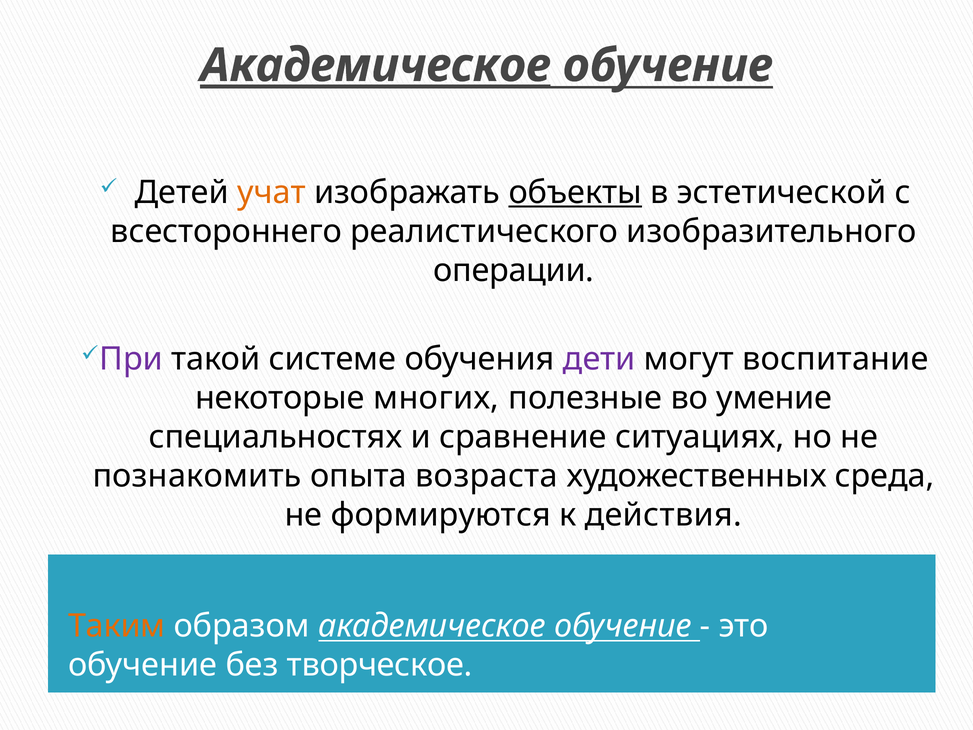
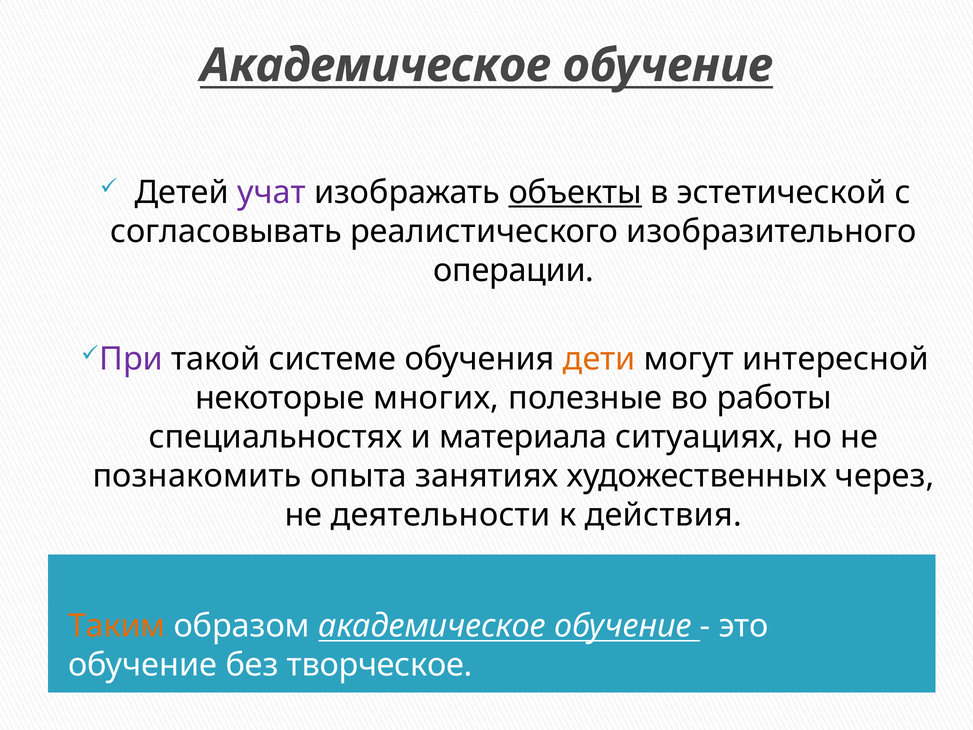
Академическое at (375, 65) underline: present -> none
учат colour: orange -> purple
всестороннего: всестороннего -> согласовывать
дети colour: purple -> orange
воспитание: воспитание -> интересной
умение: умение -> работы
сравнение: сравнение -> материала
возраста: возраста -> занятиях
среда: среда -> через
формируются: формируются -> деятельности
